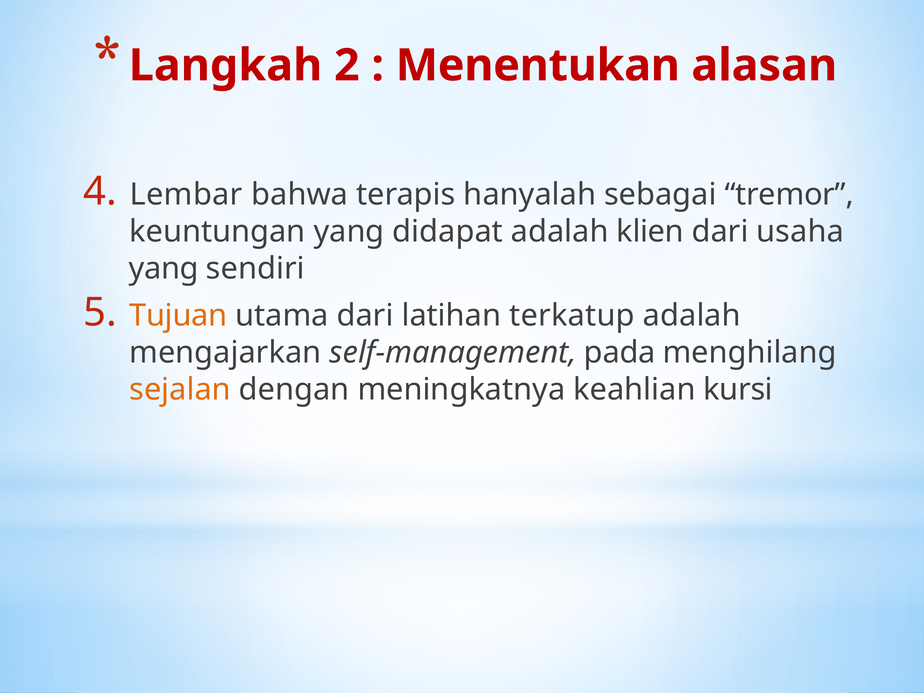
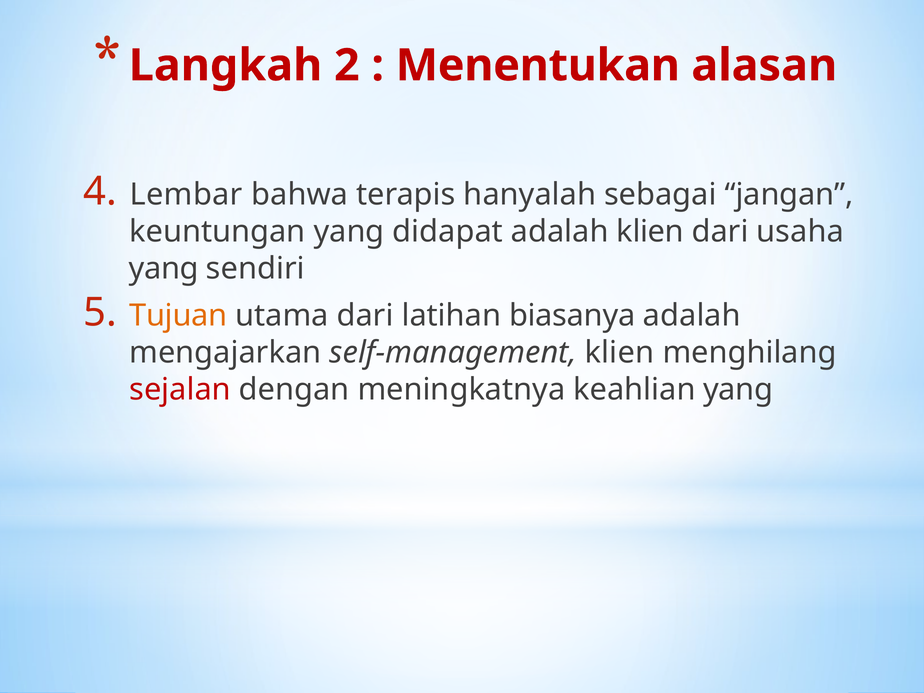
tremor: tremor -> jangan
terkatup: terkatup -> biasanya
self-management pada: pada -> klien
sejalan colour: orange -> red
keahlian kursi: kursi -> yang
